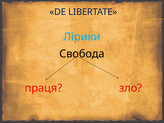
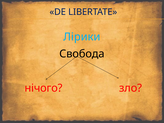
праця: праця -> нiчого
